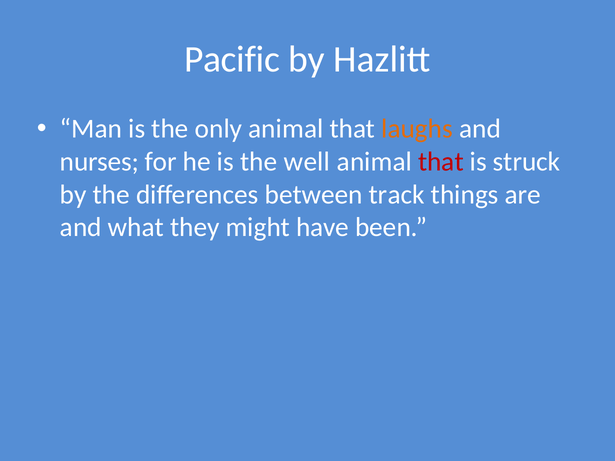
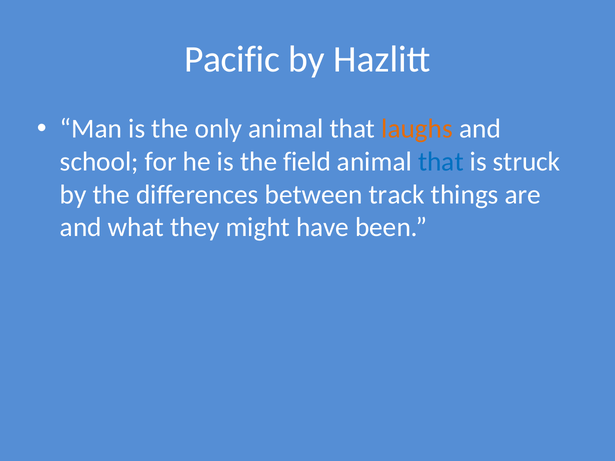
nurses: nurses -> school
well: well -> field
that at (441, 162) colour: red -> blue
